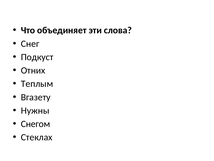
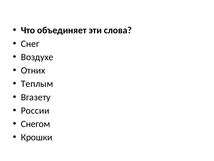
Подкуст: Подкуст -> Воздухе
Нужны: Нужны -> России
Стеклах: Стеклах -> Крошки
